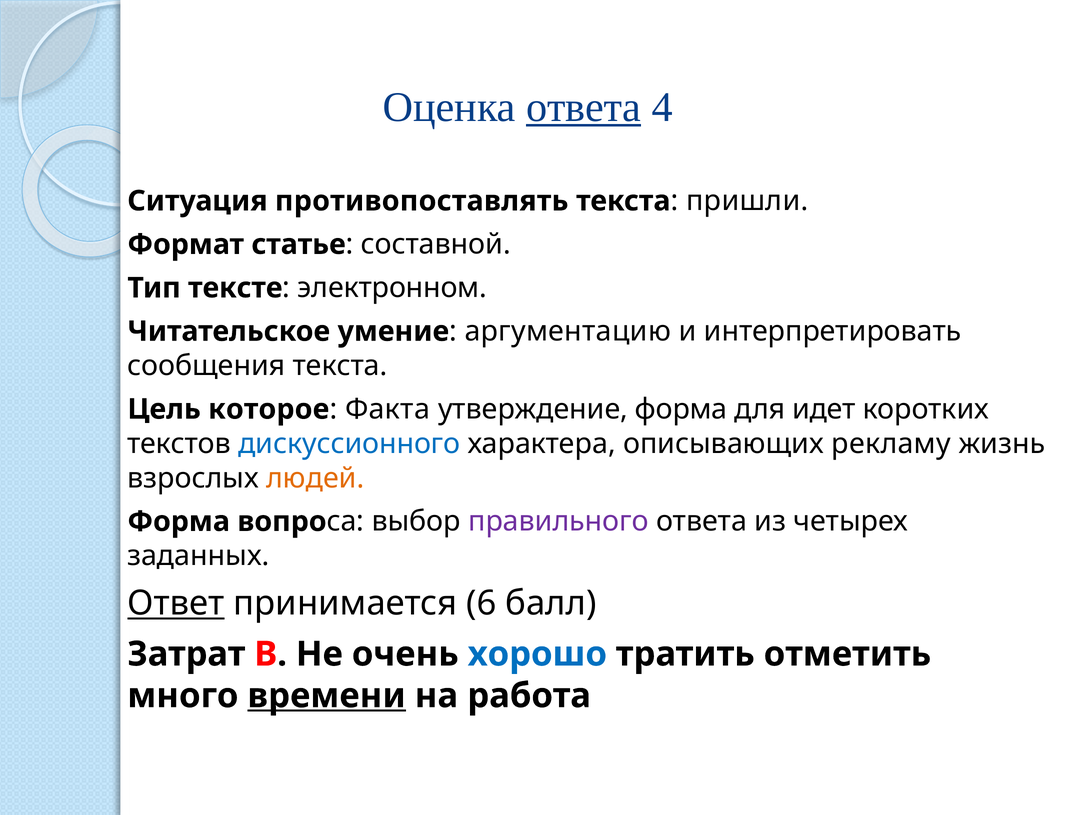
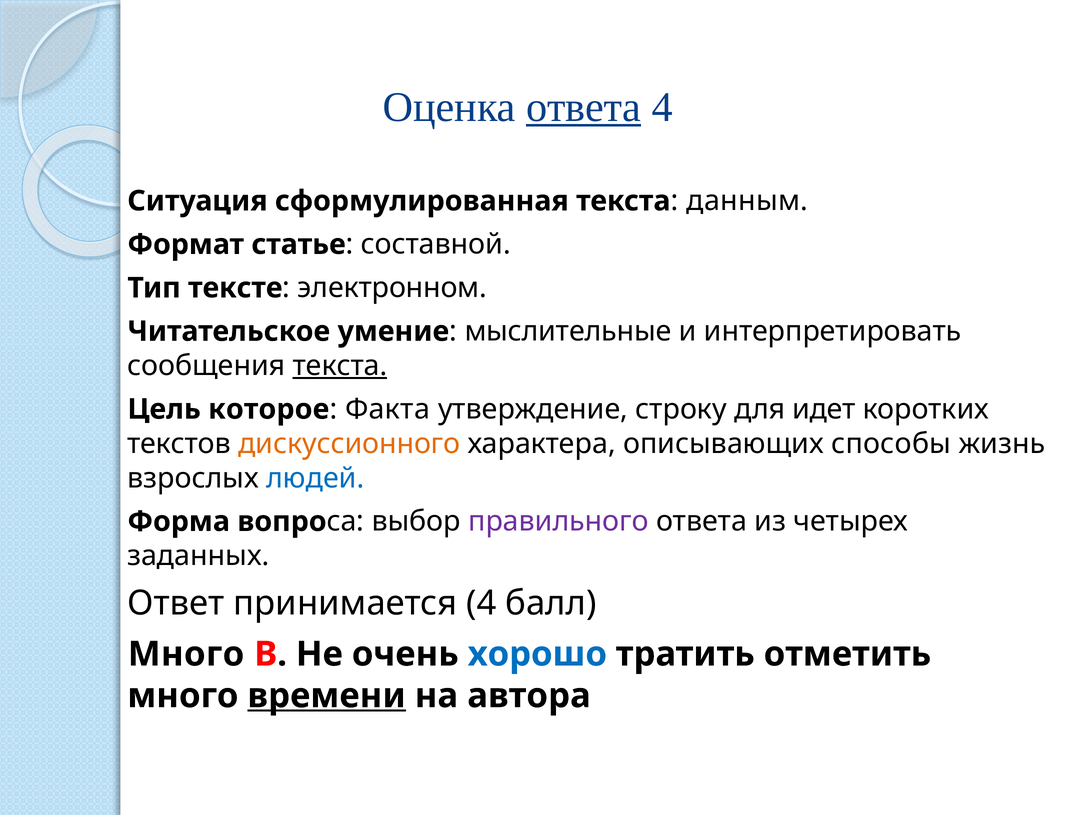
противопоставлять: противопоставлять -> сформулированная
пришли: пришли -> данным
аргументацию: аргументацию -> мыслительные
текста at (340, 366) underline: none -> present
утверждение форма: форма -> строку
дискуссионного colour: blue -> orange
рекламу: рекламу -> способы
людей colour: orange -> blue
Ответ underline: present -> none
принимается 6: 6 -> 4
Затрат at (186, 654): Затрат -> Много
работа: работа -> автора
